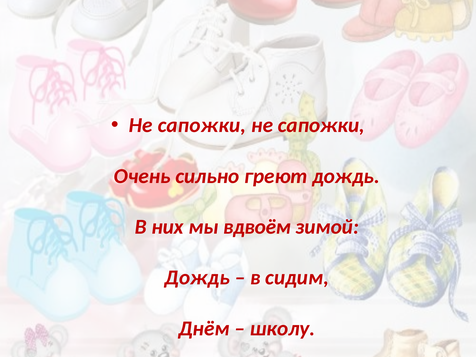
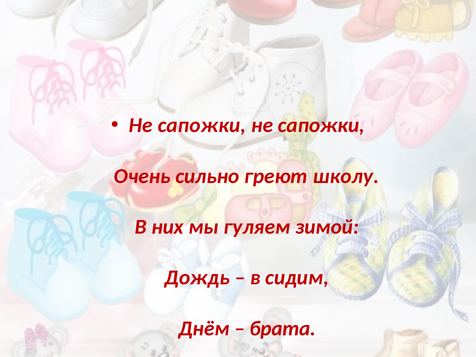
греют дождь: дождь -> школу
вдвоём: вдвоём -> гуляем
школу: школу -> брата
